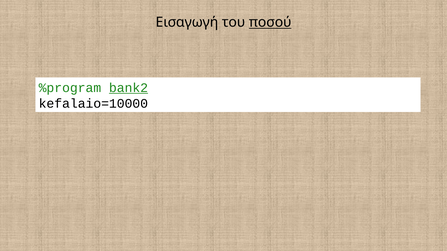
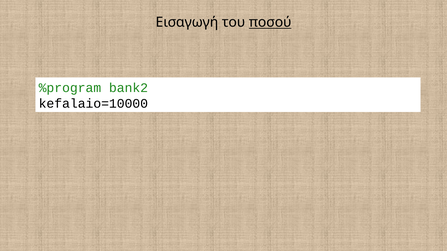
bank2 underline: present -> none
